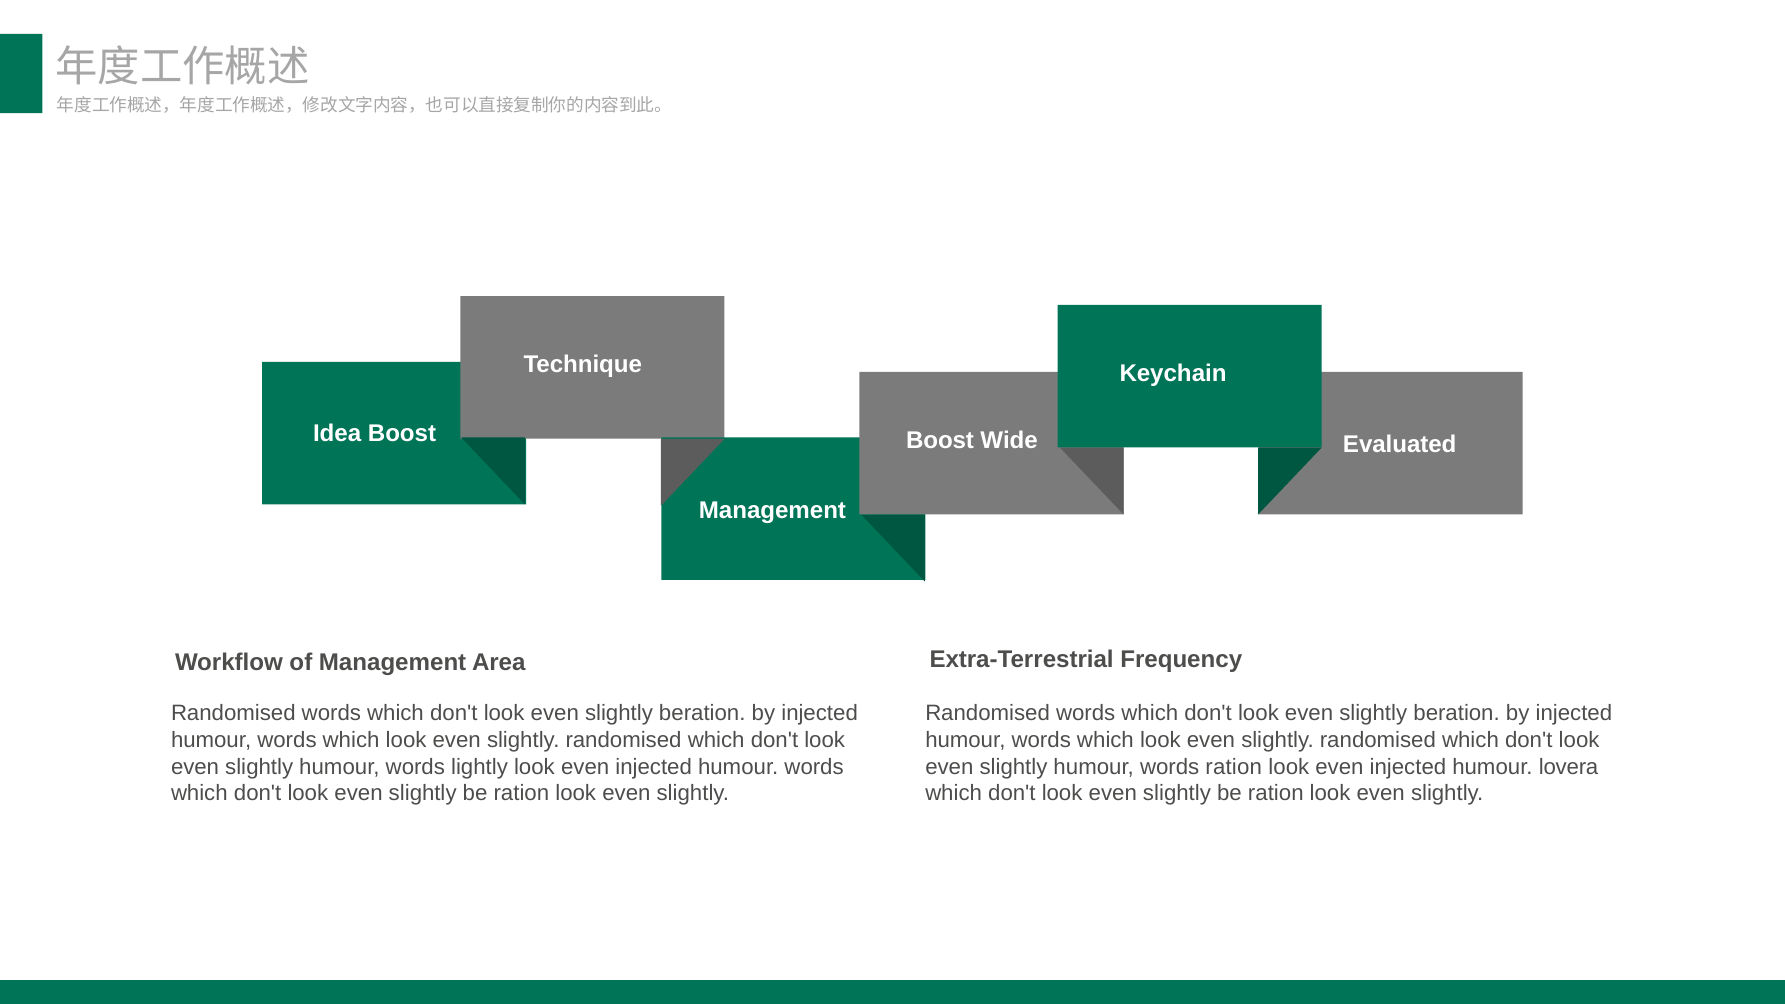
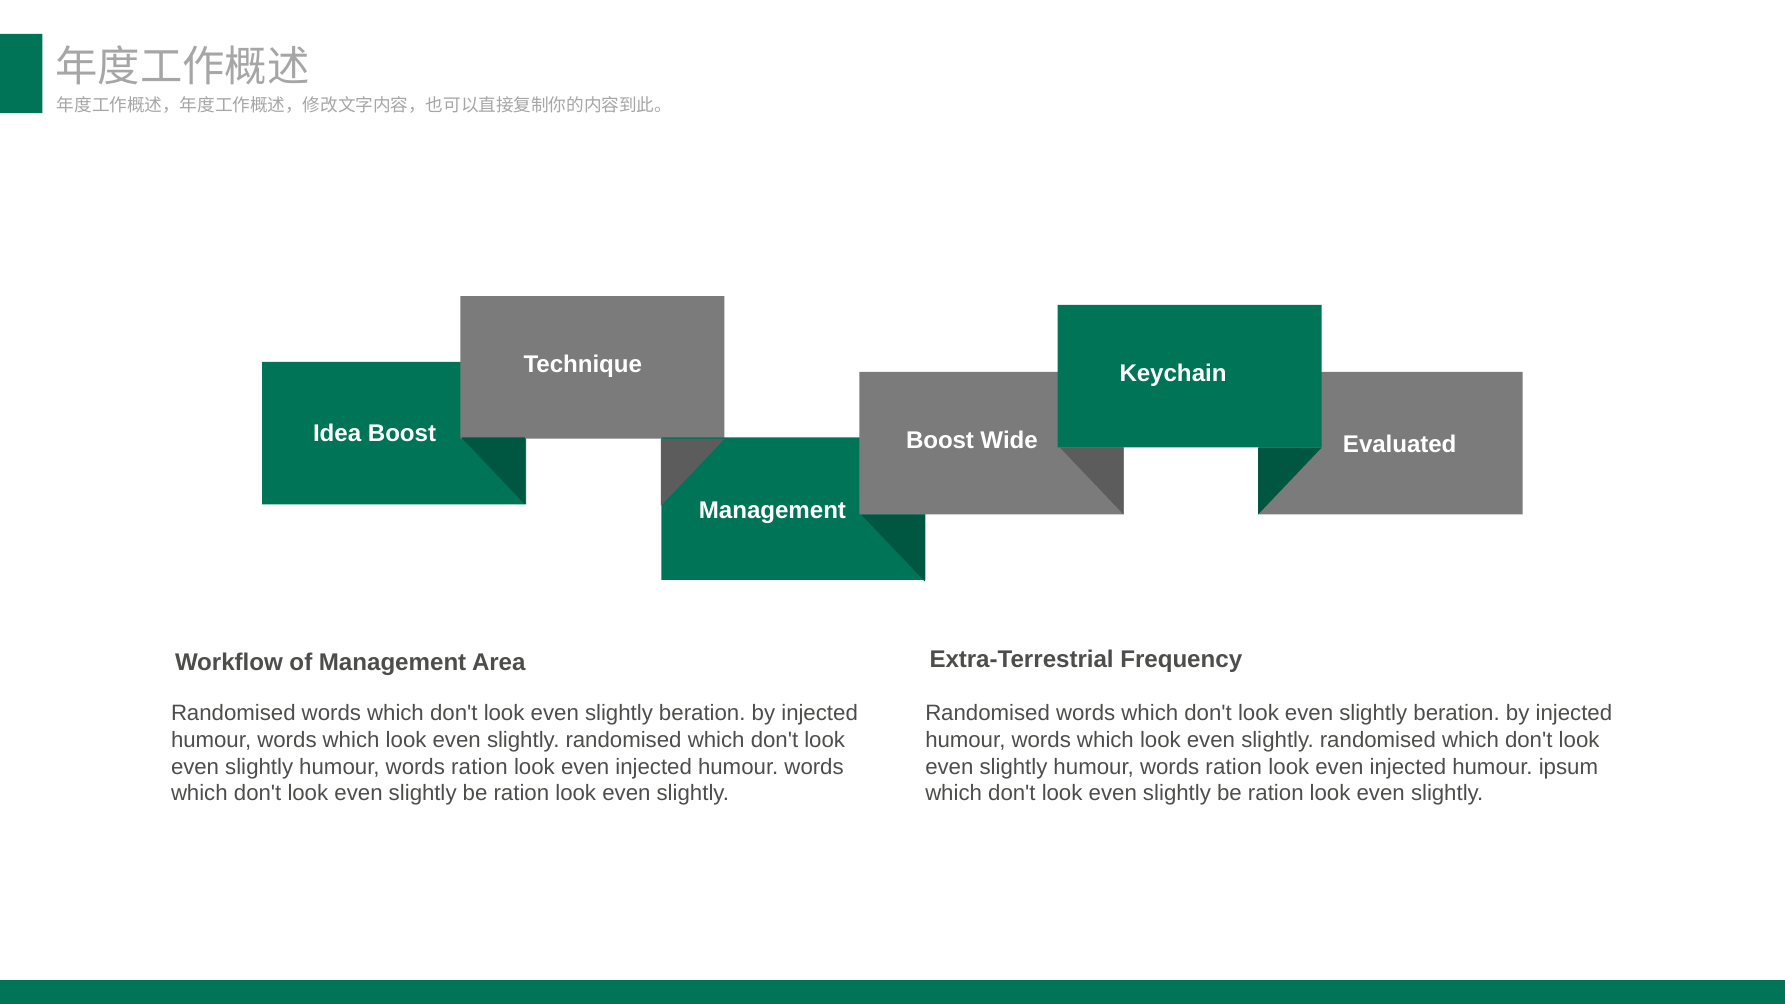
lightly at (480, 767): lightly -> ration
lovera: lovera -> ipsum
